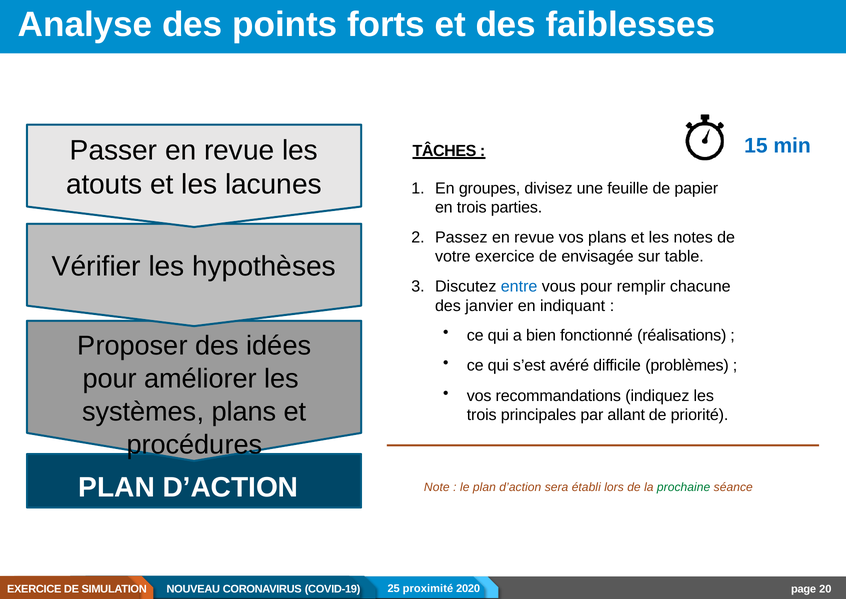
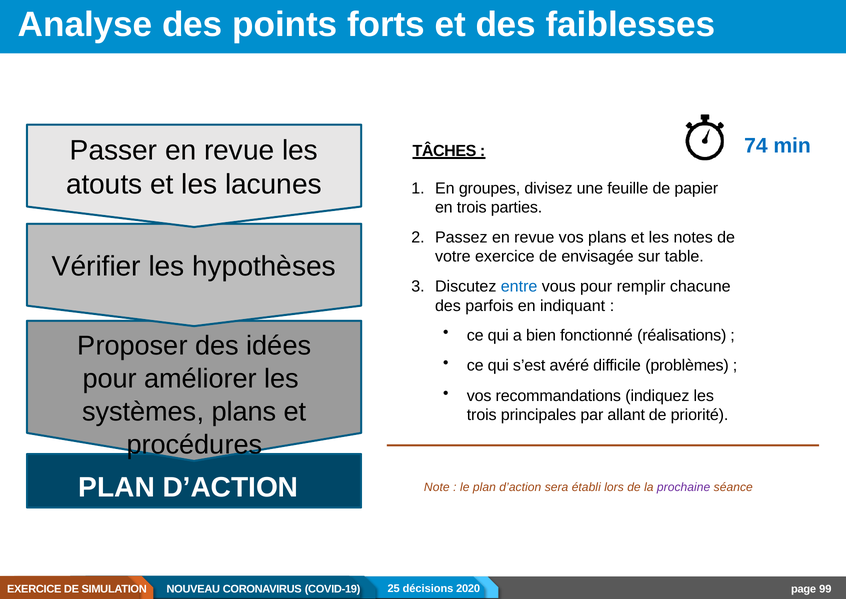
15: 15 -> 74
janvier: janvier -> parfois
prochaine colour: green -> purple
proximité: proximité -> décisions
20: 20 -> 99
